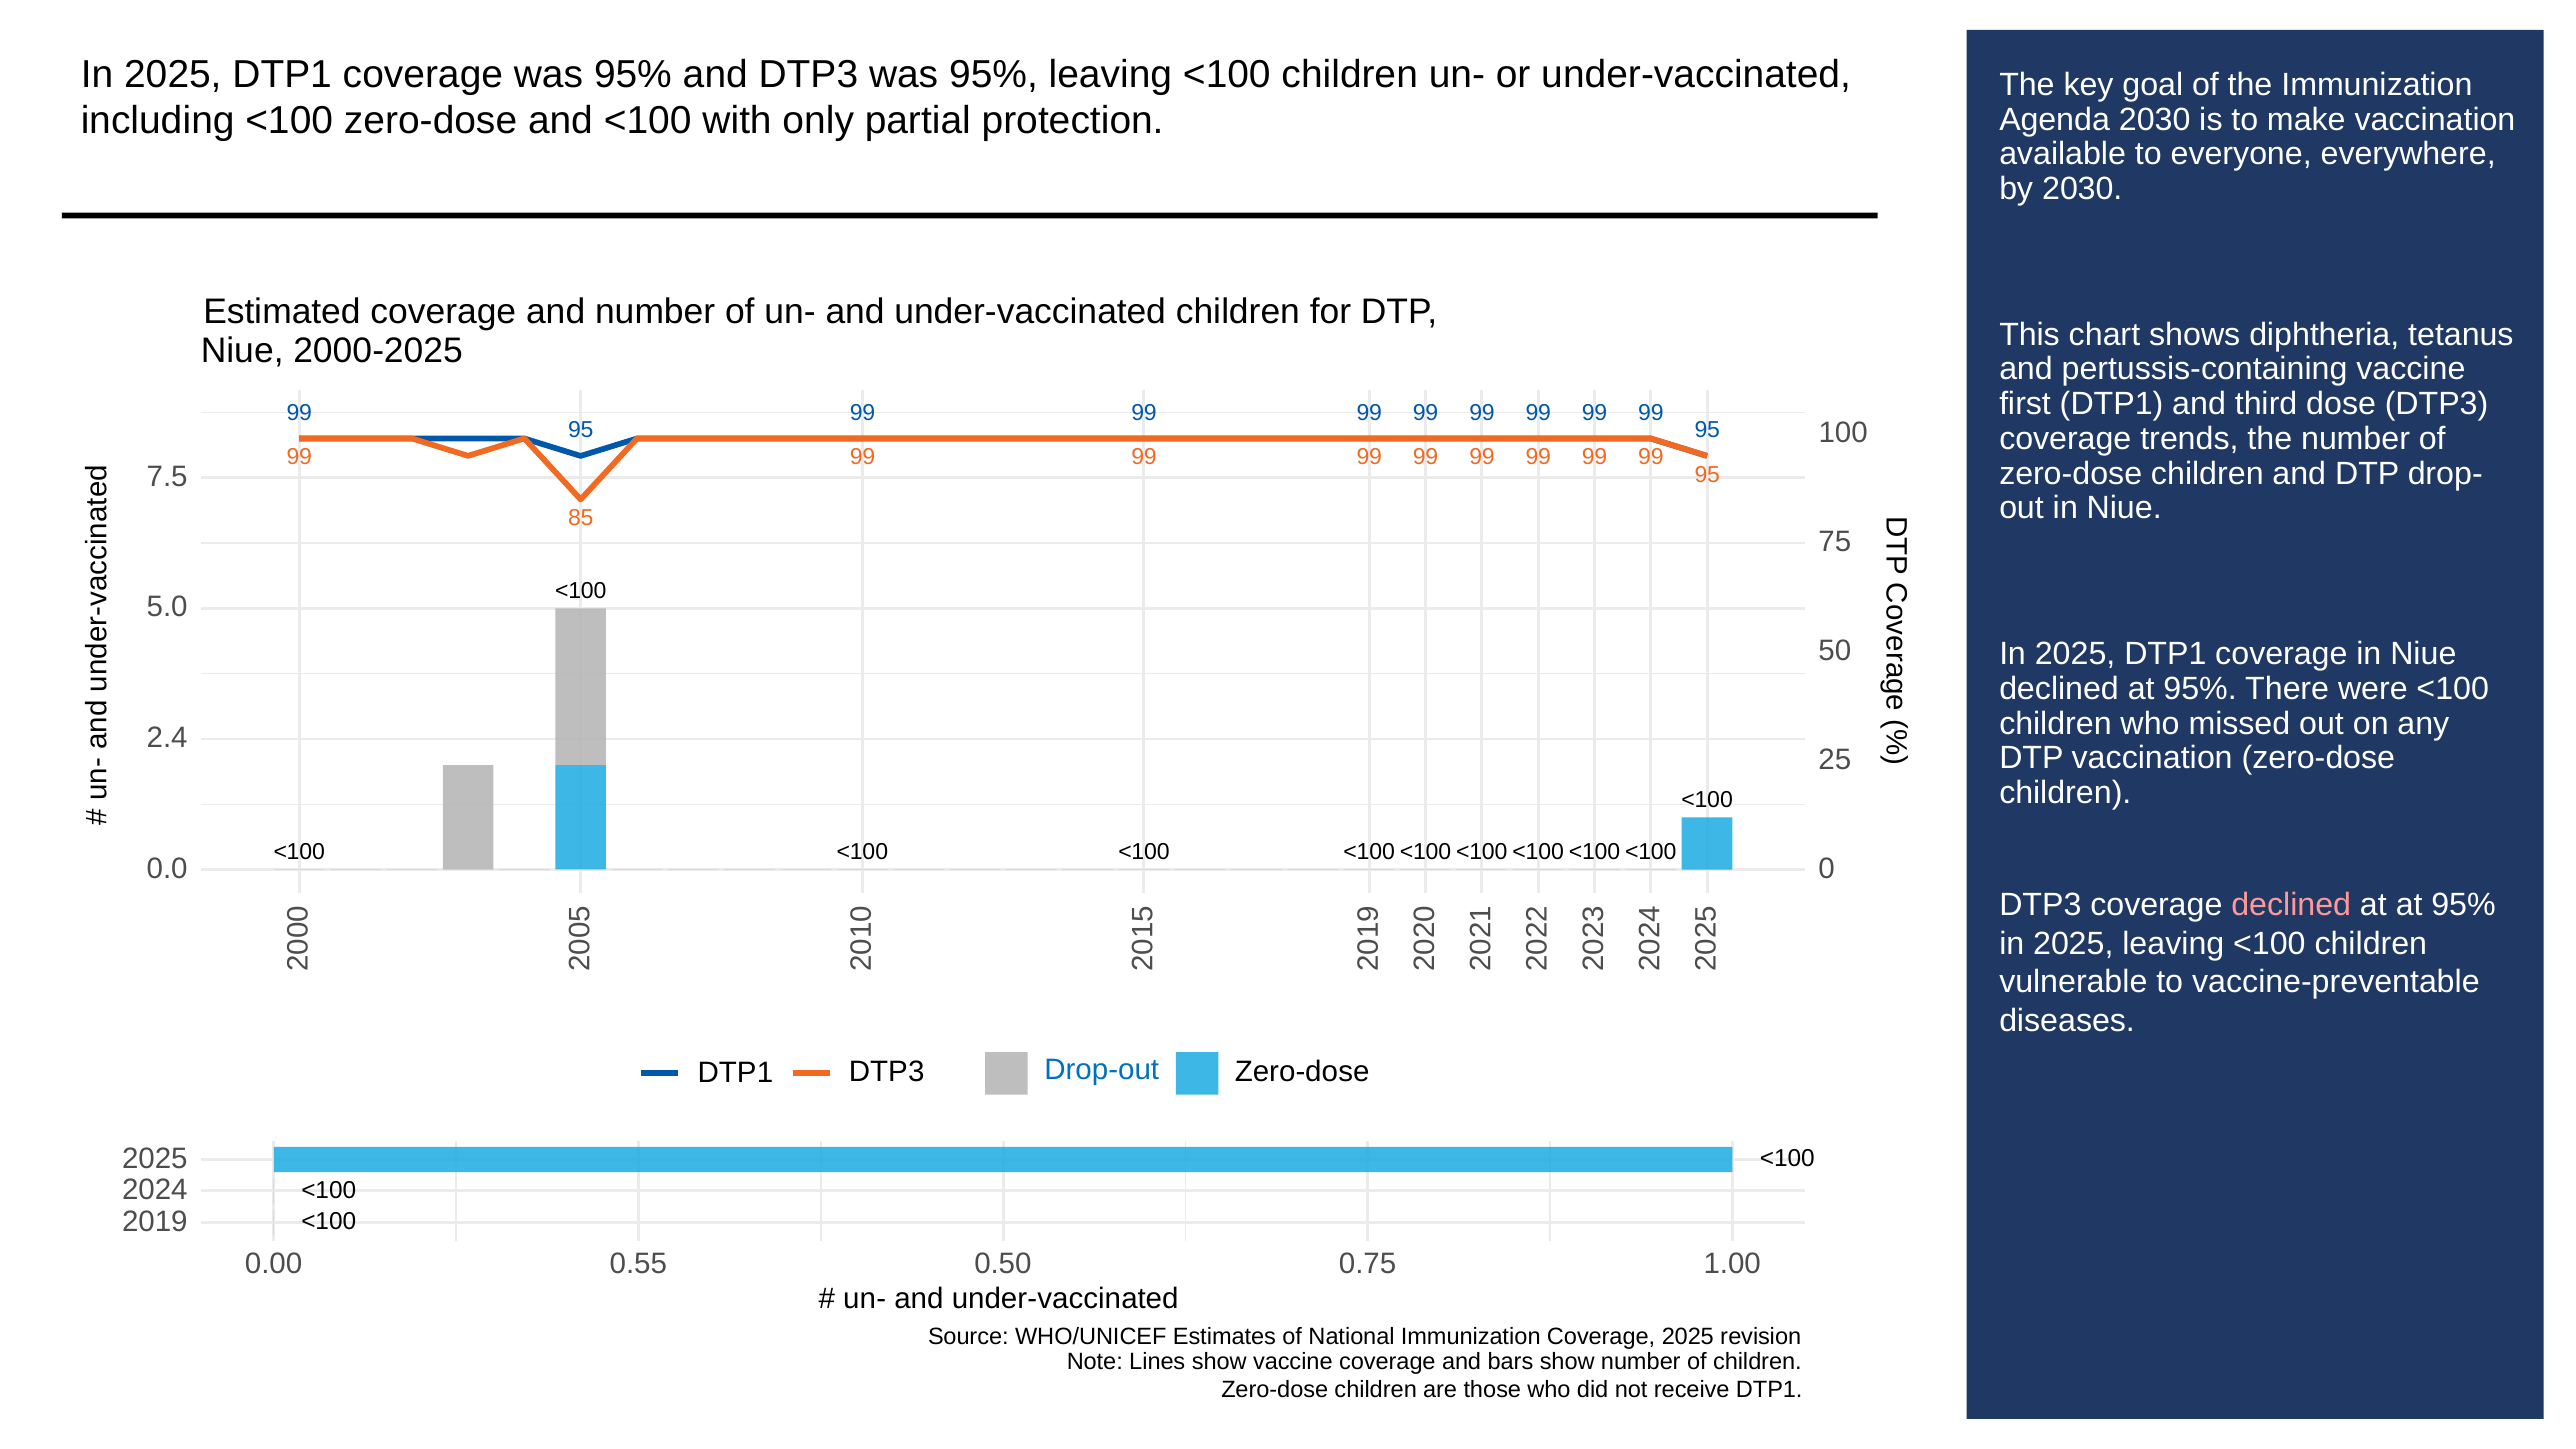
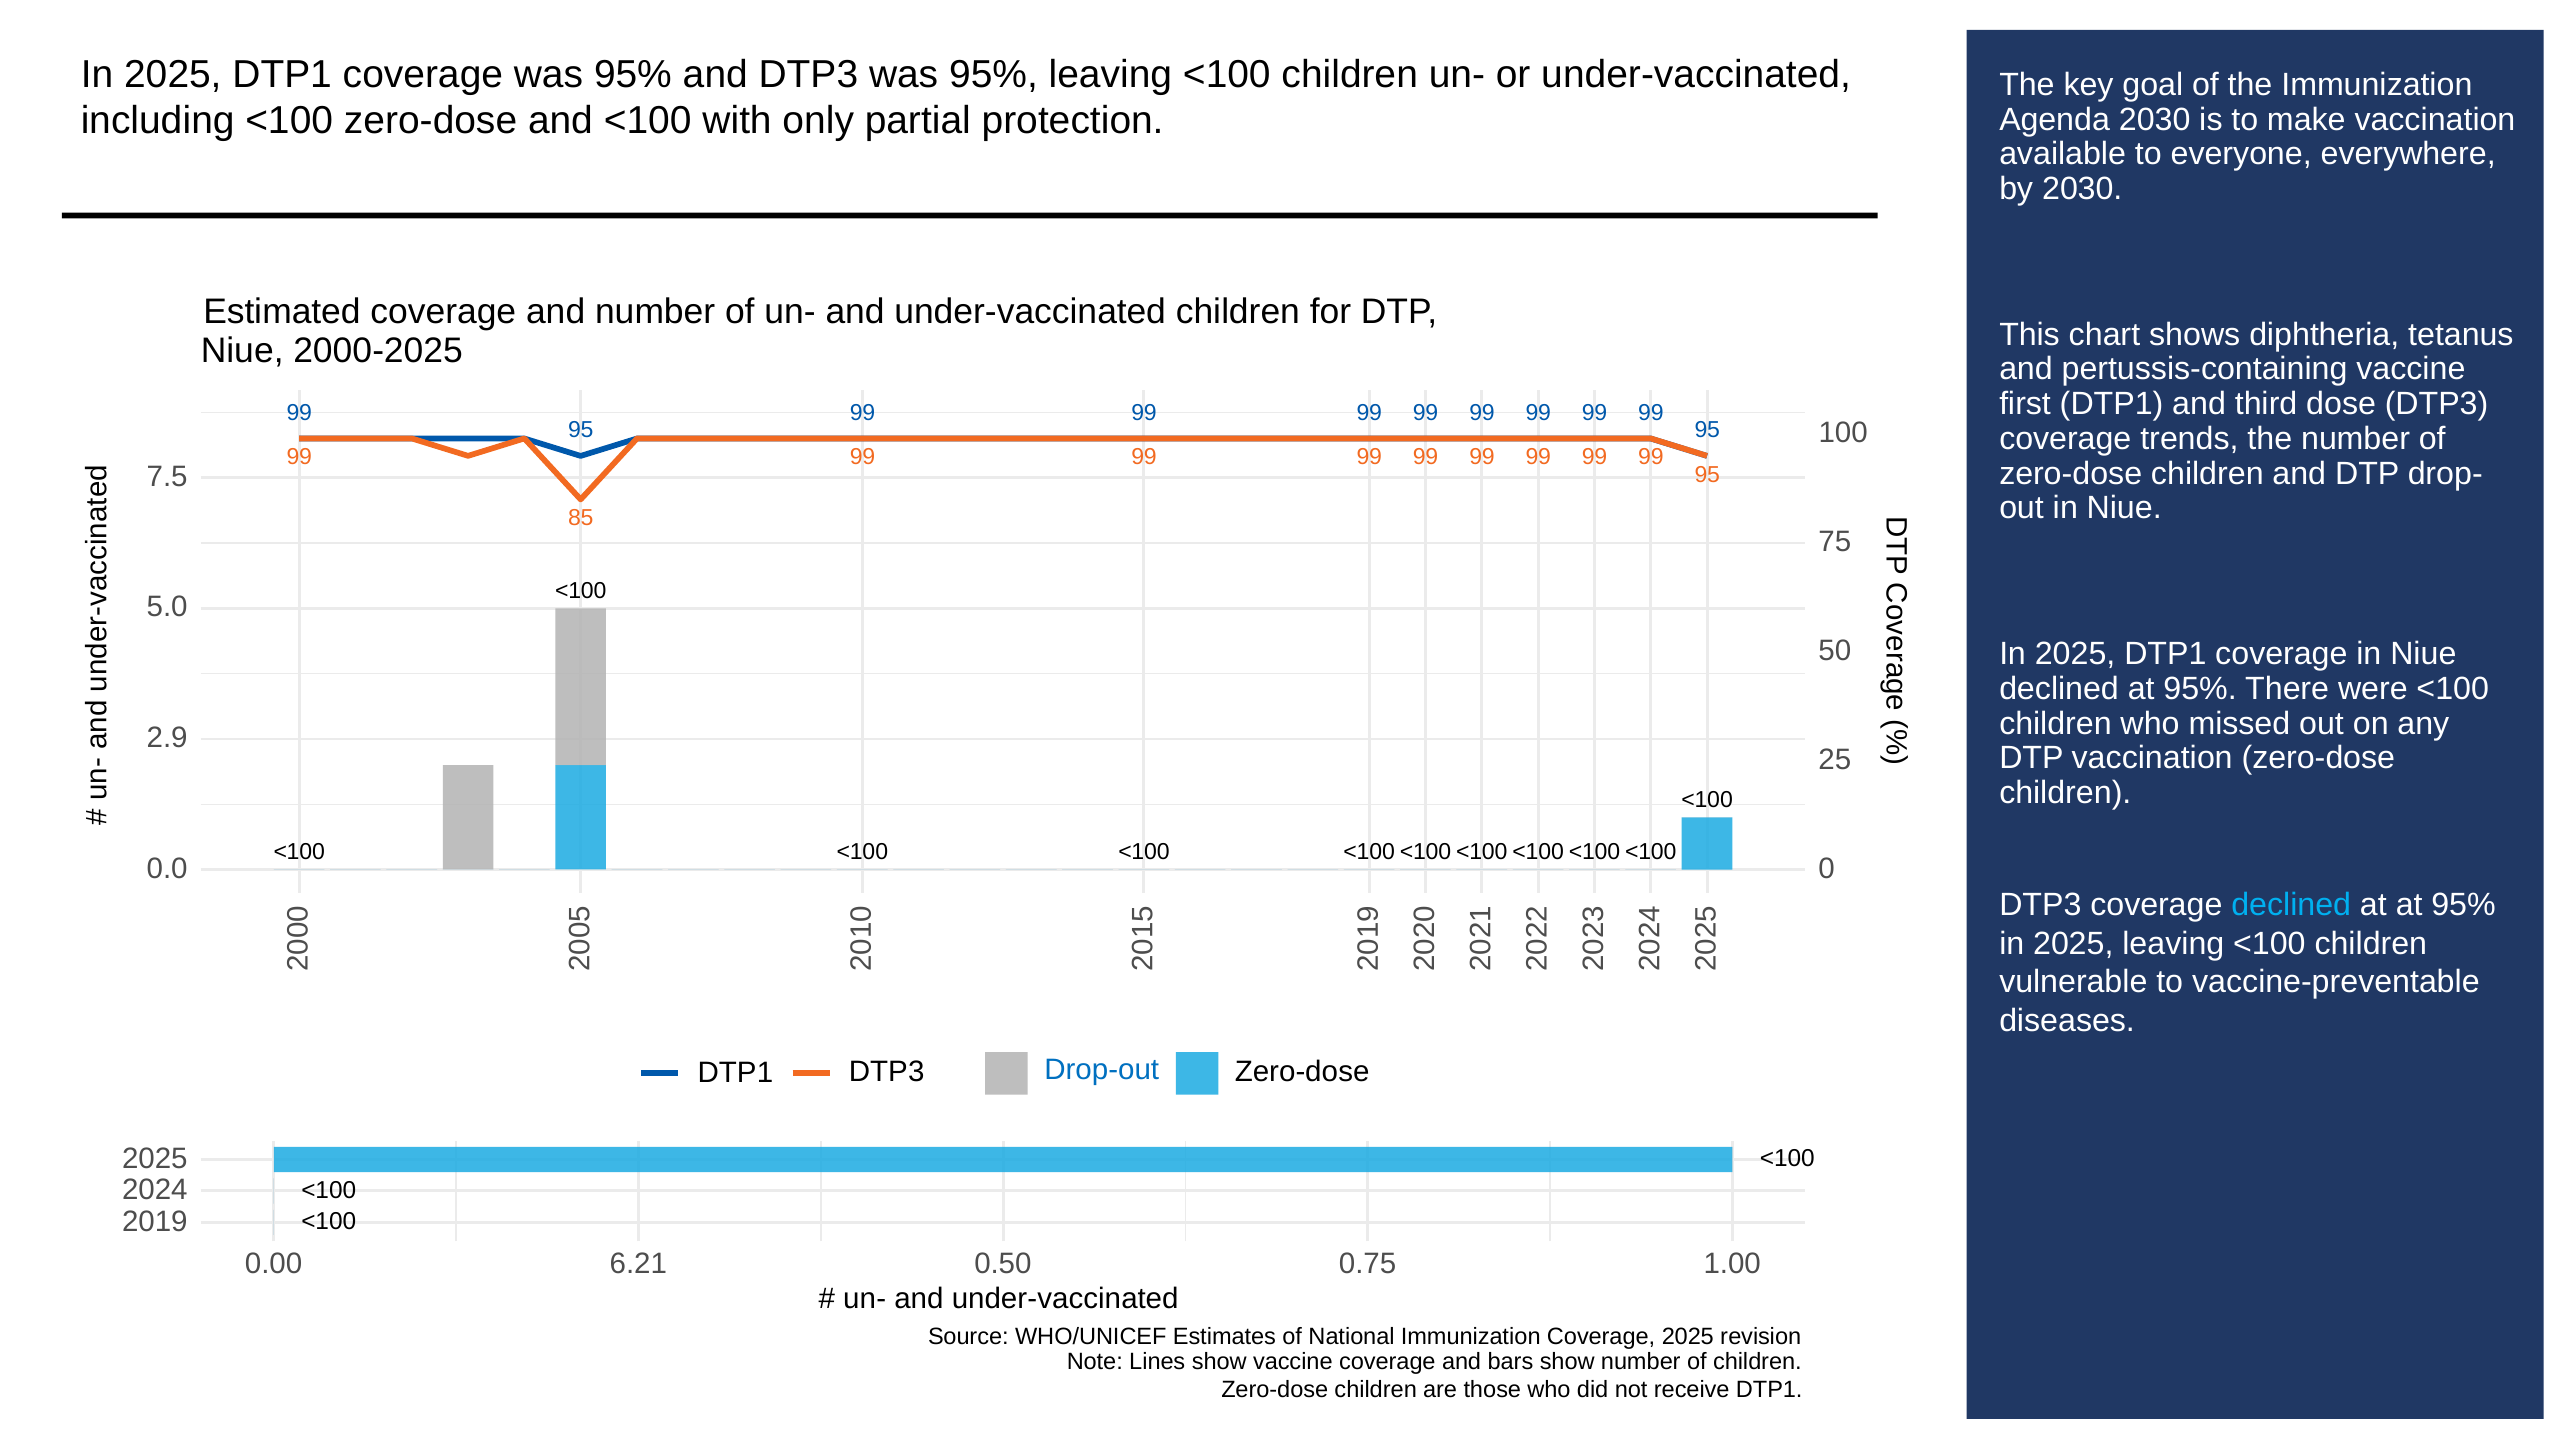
2.4: 2.4 -> 2.9
declined at (2291, 905) colour: pink -> light blue
0.55: 0.55 -> 6.21
